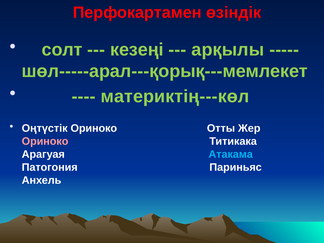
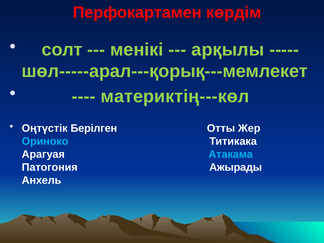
өзіндік: өзіндік -> көрдім
кезеңі: кезеңі -> менікі
Оңтүстік Ориноко: Ориноко -> Берілген
Ориноко at (45, 141) colour: pink -> light blue
Париньяс: Париньяс -> Ажырады
